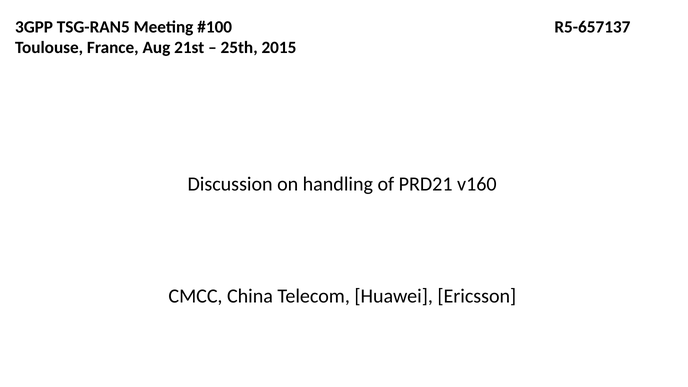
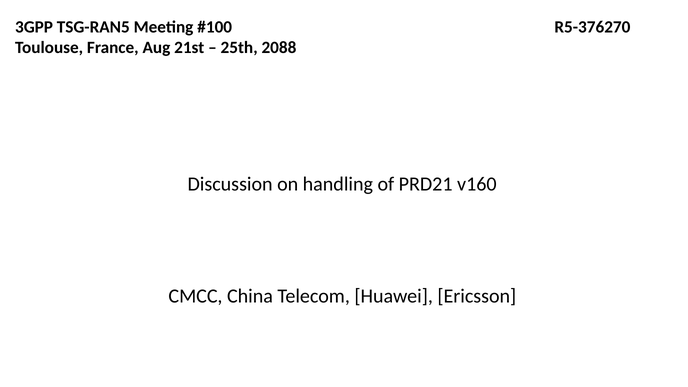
R5-657137: R5-657137 -> R5-376270
2015: 2015 -> 2088
